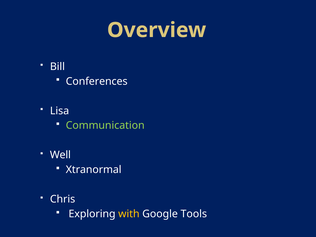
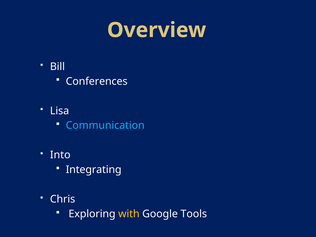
Communication colour: light green -> light blue
Well: Well -> Into
Xtranormal: Xtranormal -> Integrating
